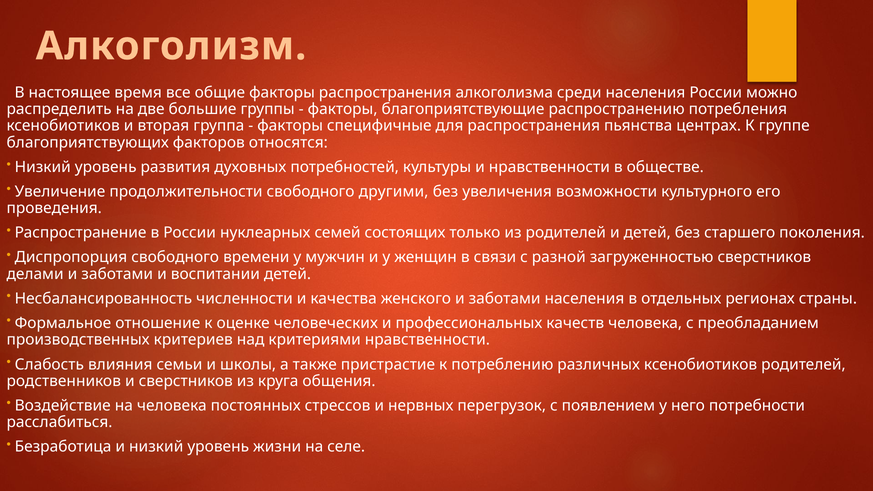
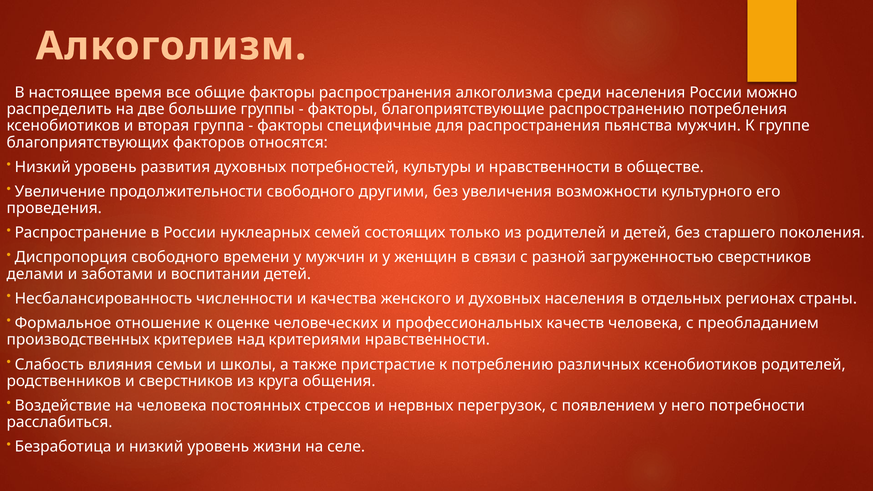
пьянства центрах: центрах -> мужчин
женского и заботами: заботами -> духовных
